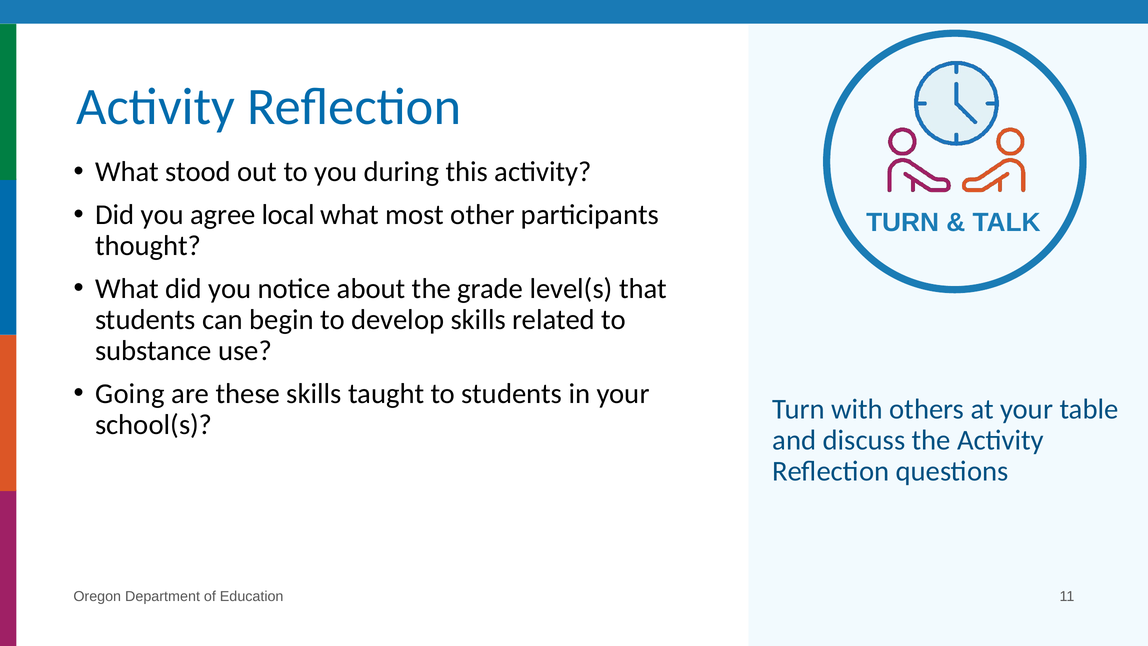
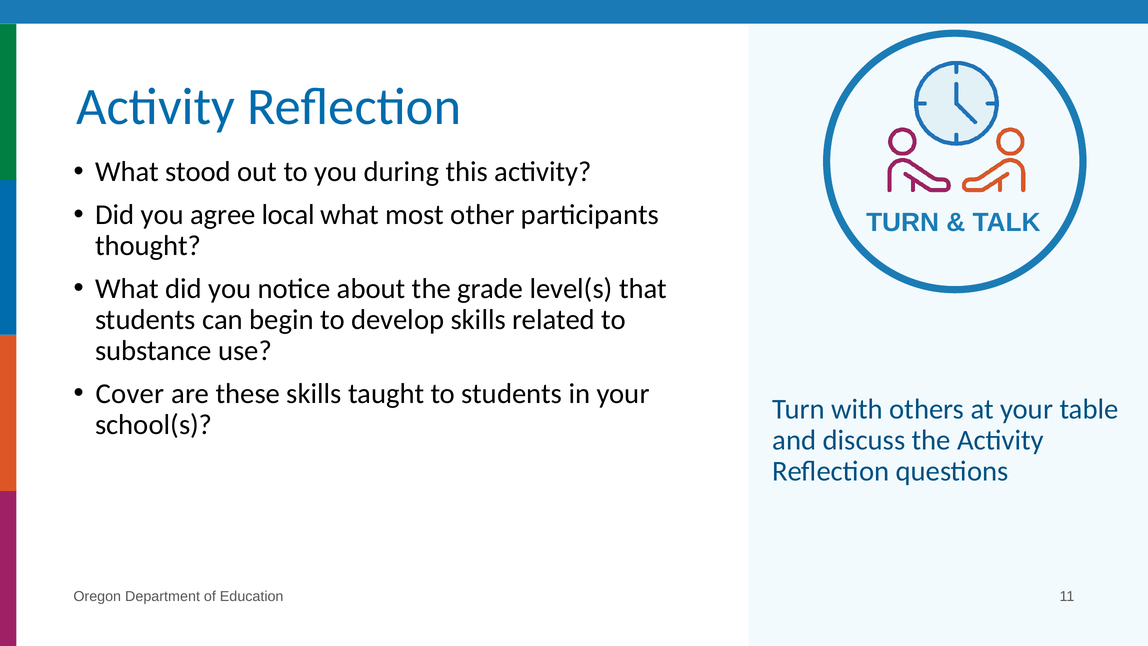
Going: Going -> Cover
